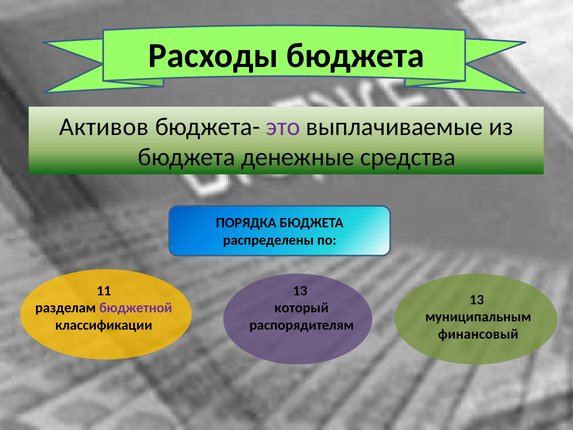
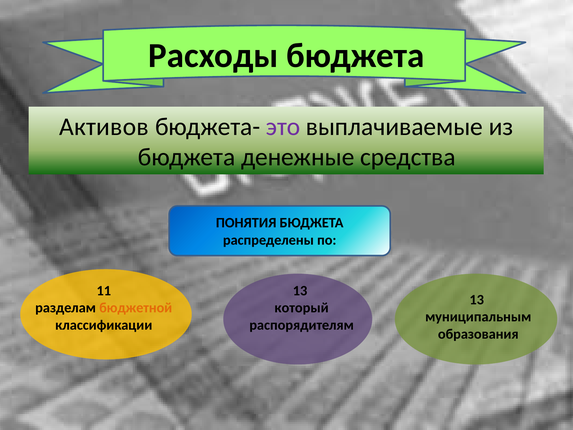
ПОРЯДКА: ПОРЯДКА -> ПОНЯТИЯ
бюджетной colour: purple -> orange
финансовый: финансовый -> образования
